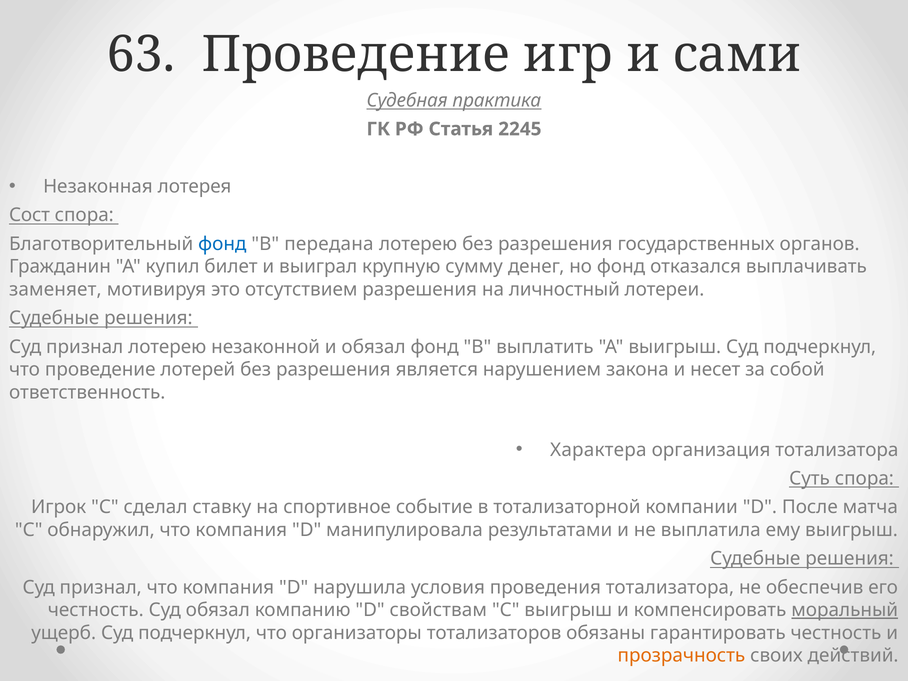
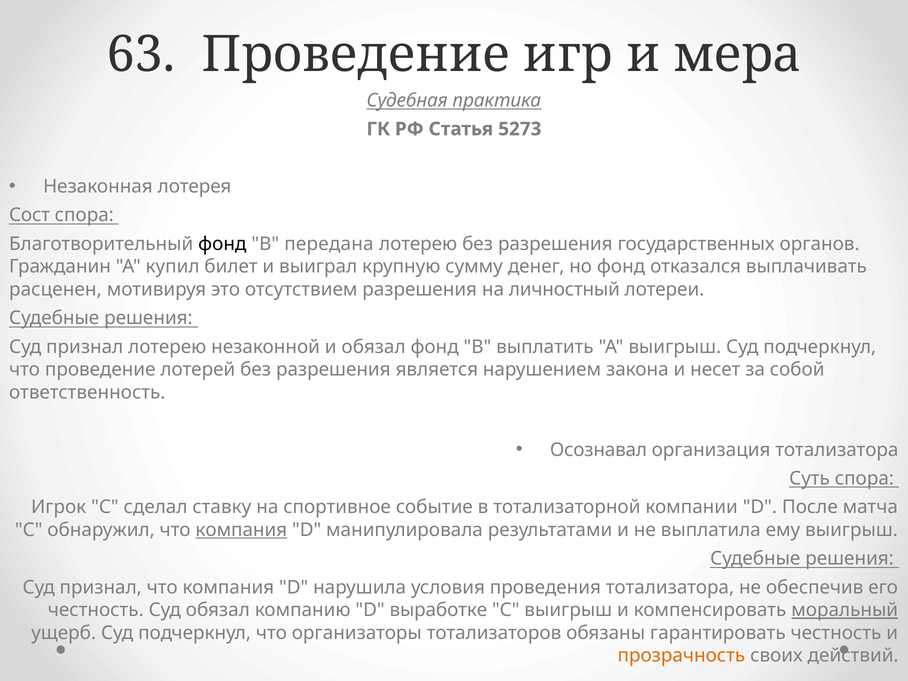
сами: сами -> мера
2245: 2245 -> 5273
фонд at (222, 244) colour: blue -> black
заменяет: заменяет -> расценен
Характера: Характера -> Осознавал
компания at (241, 530) underline: none -> present
свойствам: свойствам -> выработке
